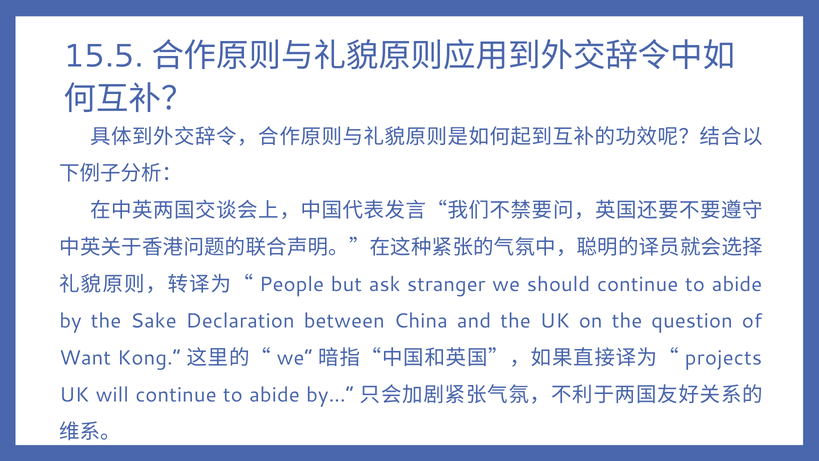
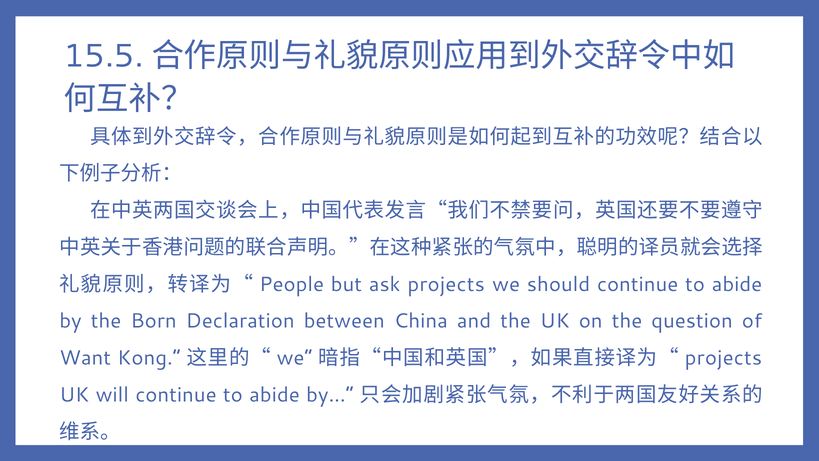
ask stranger: stranger -> projects
Sake: Sake -> Born
